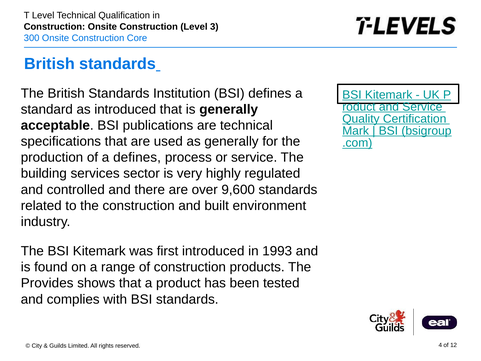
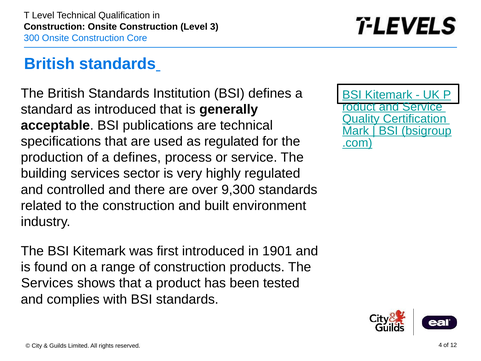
as generally: generally -> regulated
9,600: 9,600 -> 9,300
1993: 1993 -> 1901
Provides at (47, 283): Provides -> Services
